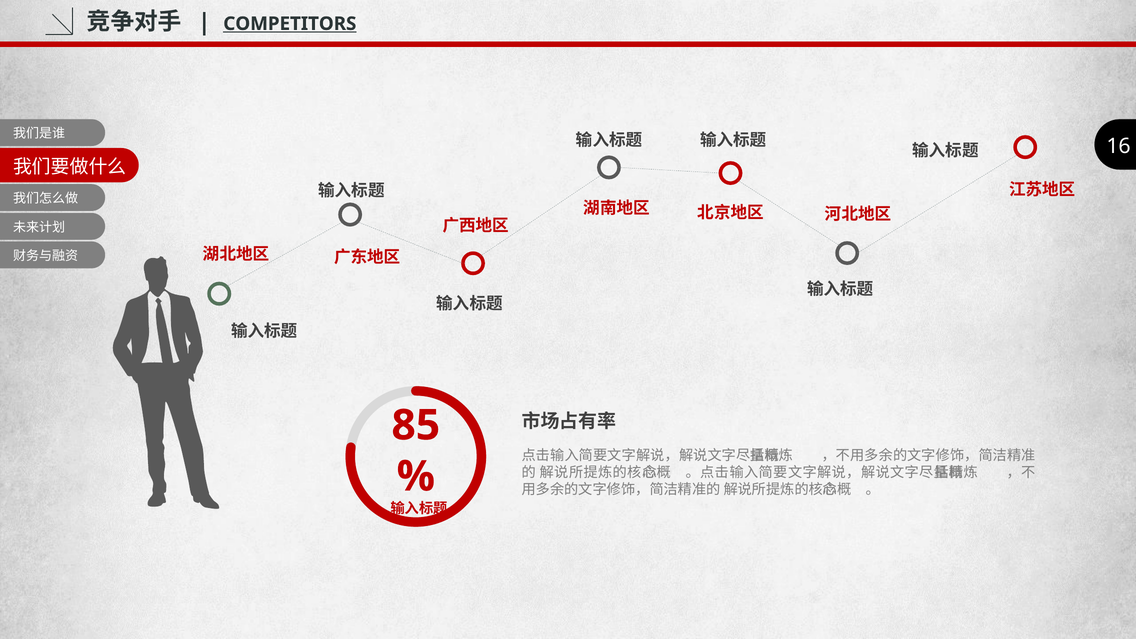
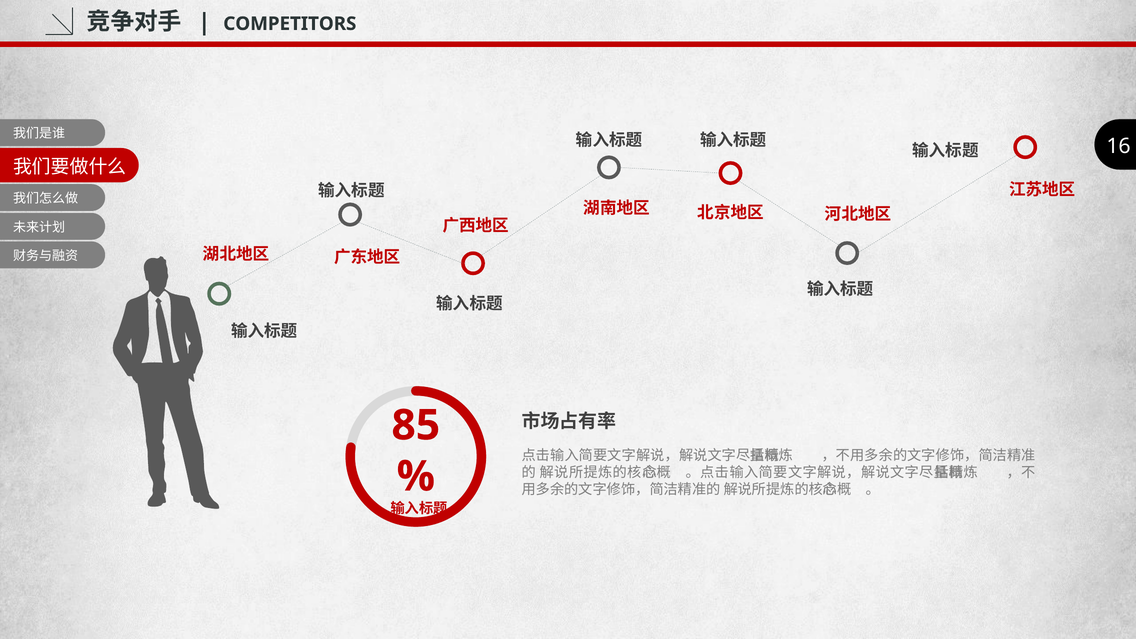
COMPETITORS underline: present -> none
